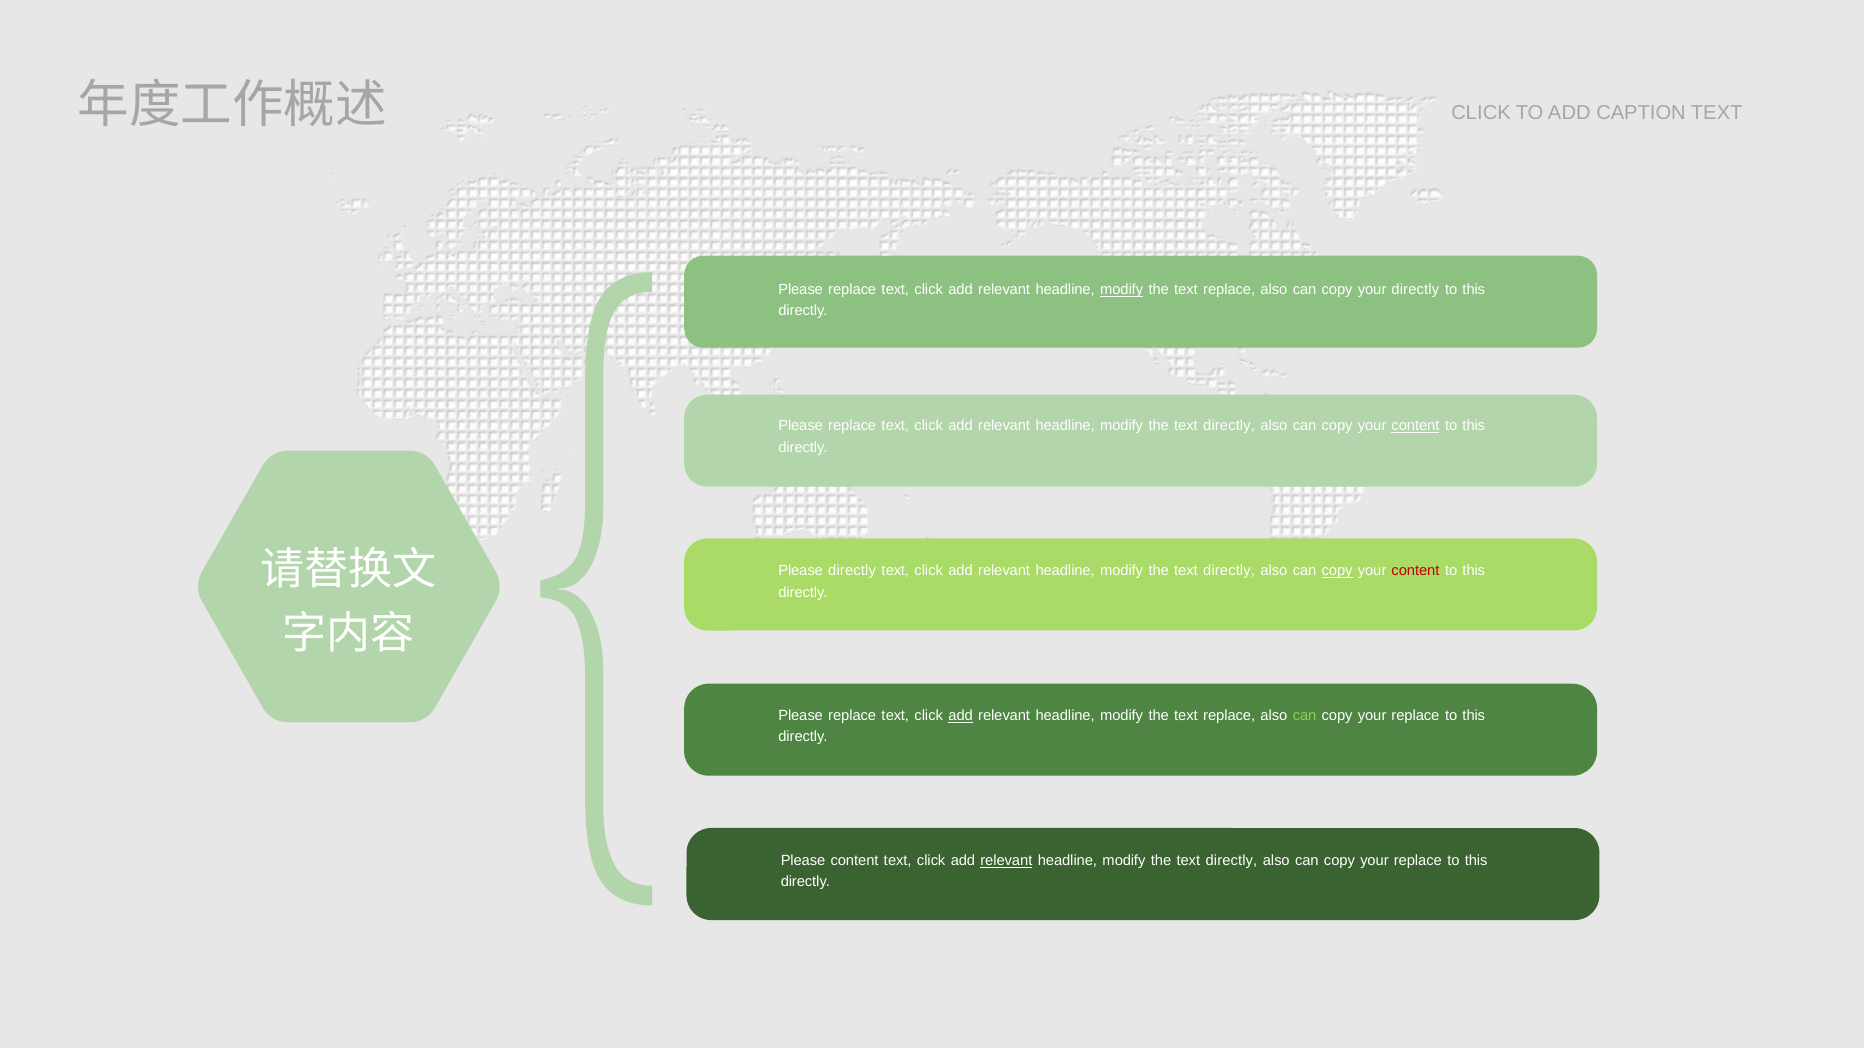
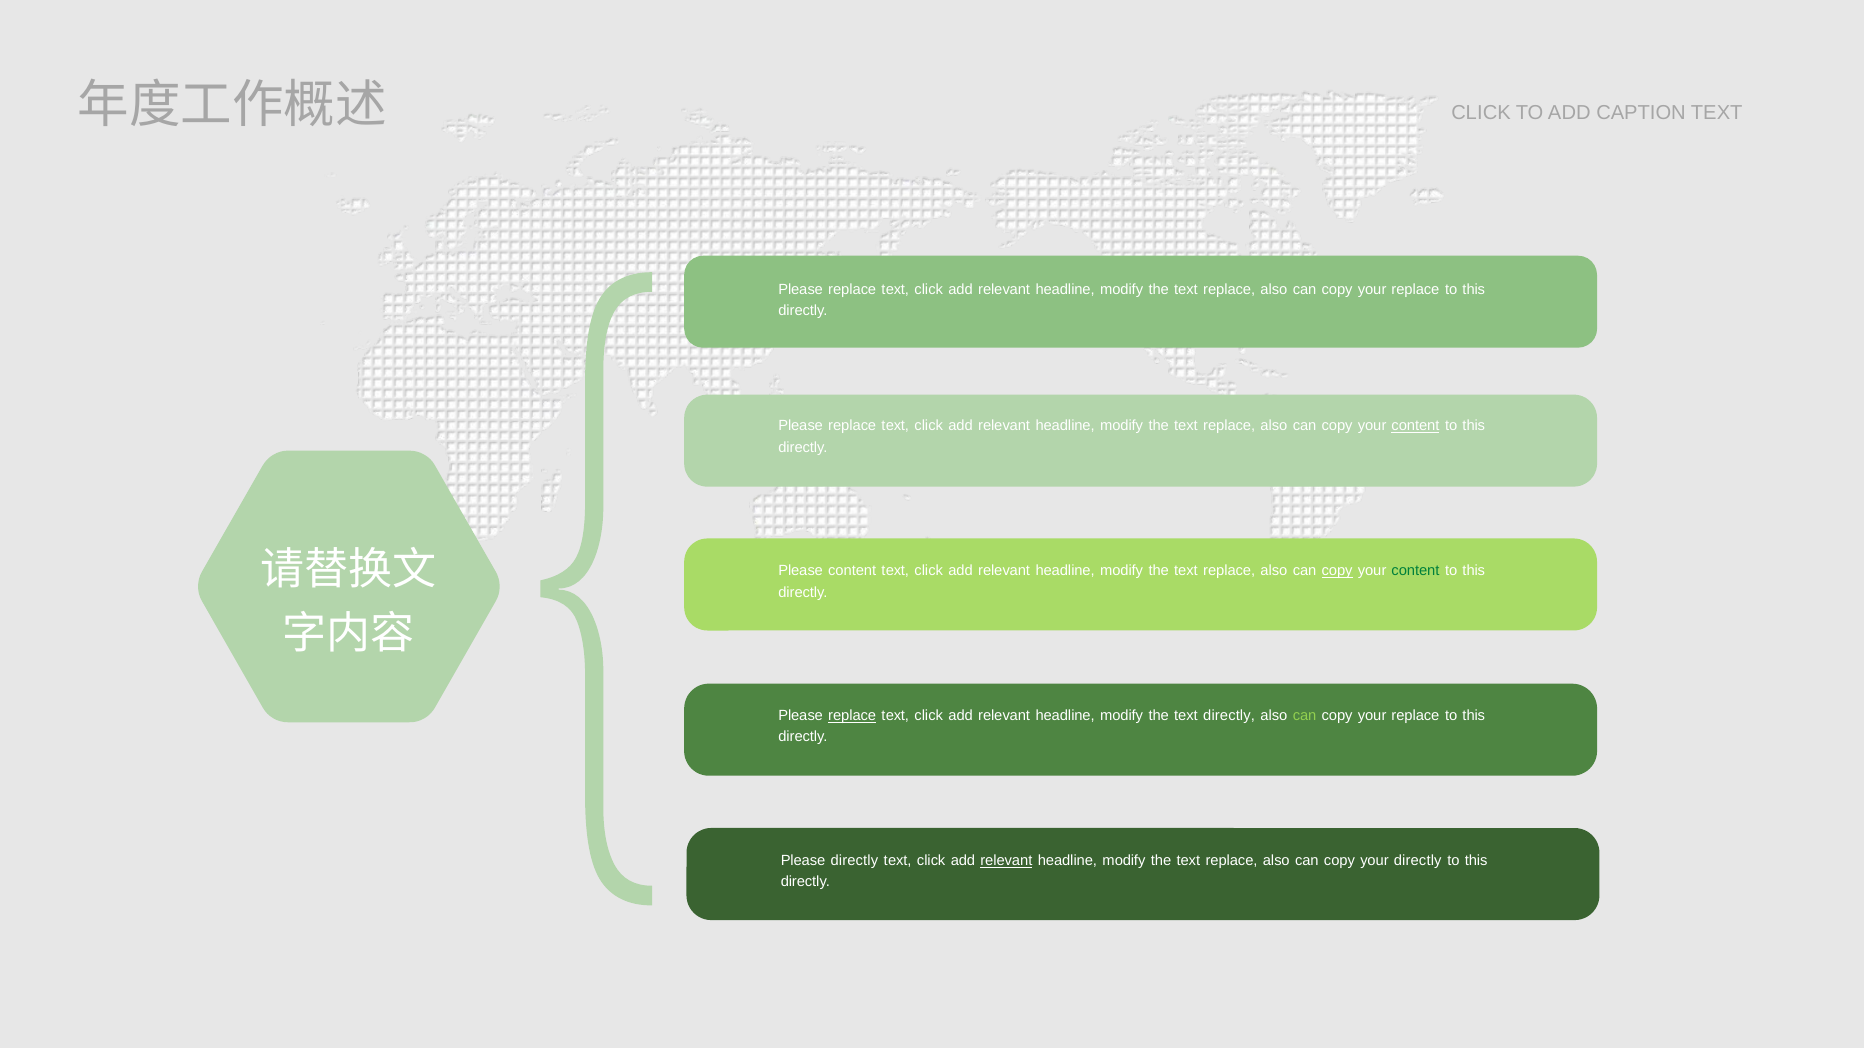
modify at (1122, 290) underline: present -> none
directly at (1415, 290): directly -> replace
directly at (1229, 426): directly -> replace
Please directly: directly -> content
directly at (1229, 571): directly -> replace
content at (1415, 571) colour: red -> green
replace at (852, 716) underline: none -> present
add at (961, 716) underline: present -> none
replace at (1229, 716): replace -> directly
Please content: content -> directly
directly at (1231, 861): directly -> replace
replace at (1418, 861): replace -> directly
